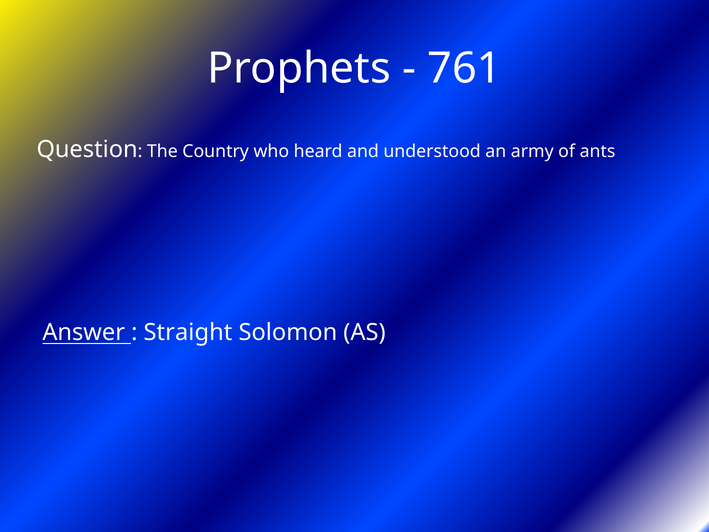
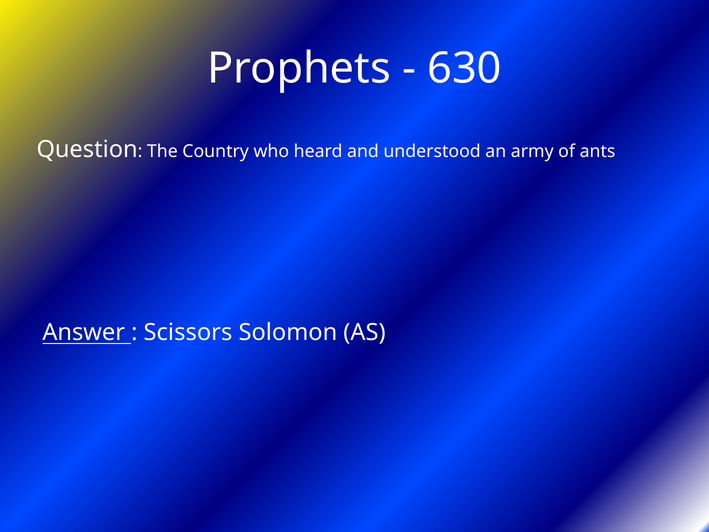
761: 761 -> 630
Straight: Straight -> Scissors
